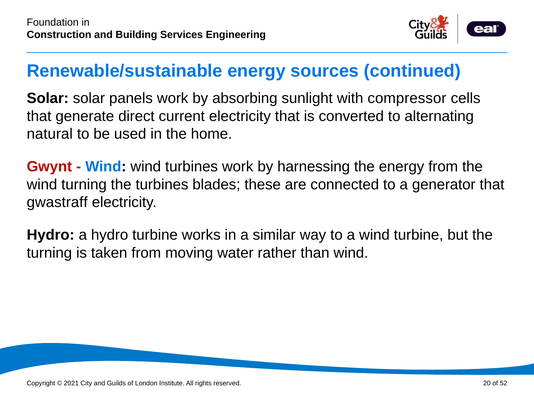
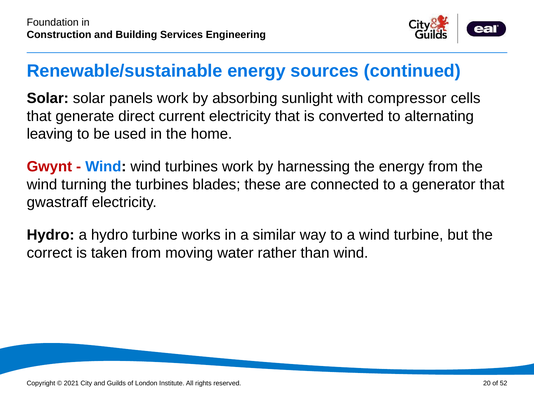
natural: natural -> leaving
turning at (49, 253): turning -> correct
